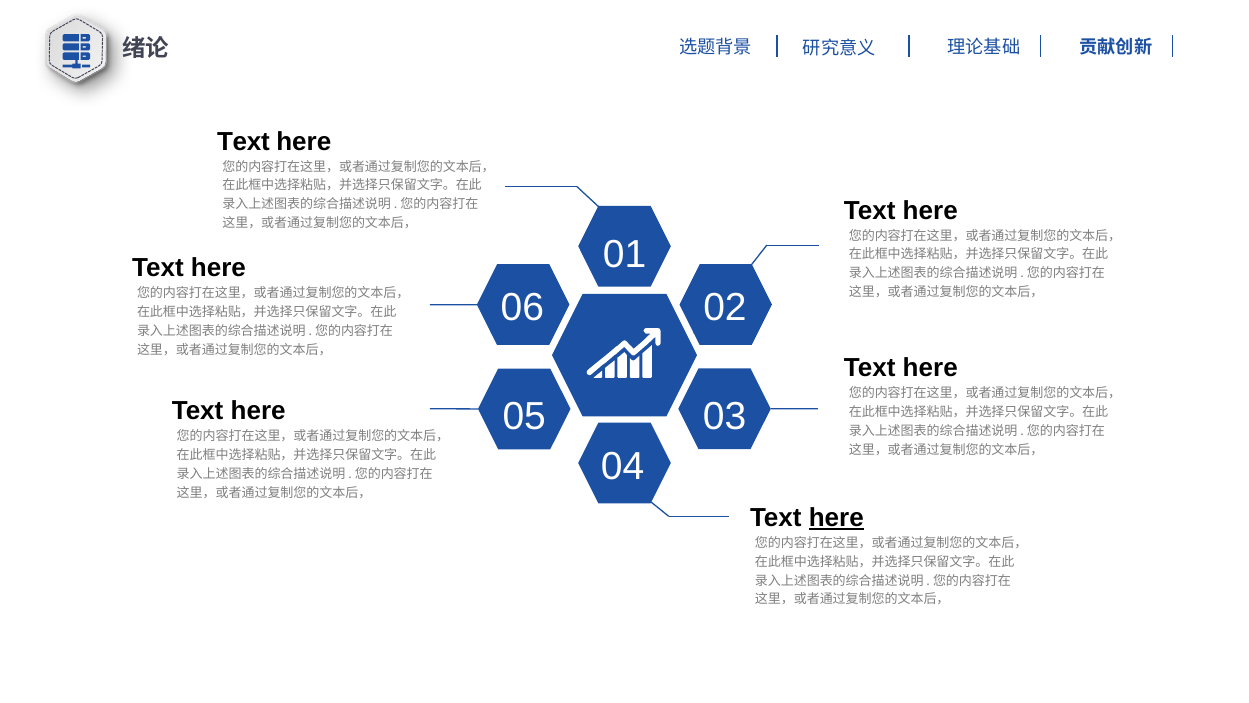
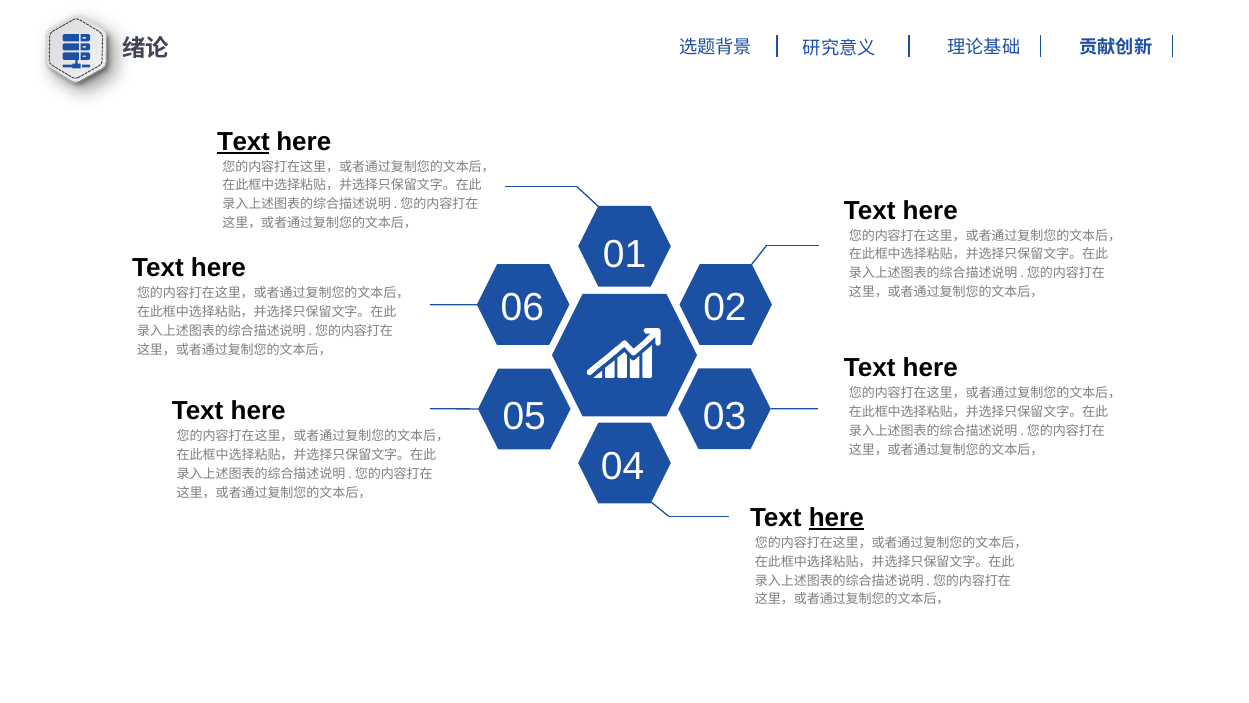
Text at (243, 142) underline: none -> present
